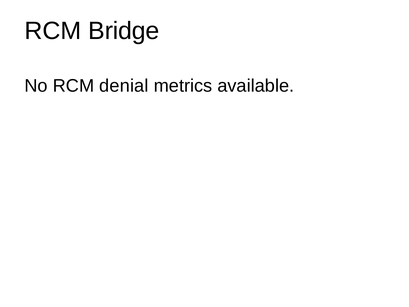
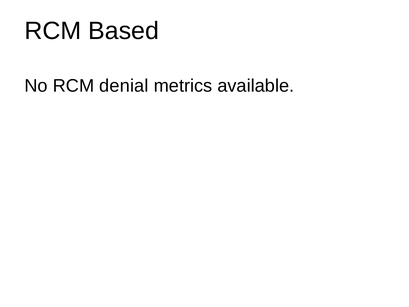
Bridge: Bridge -> Based
